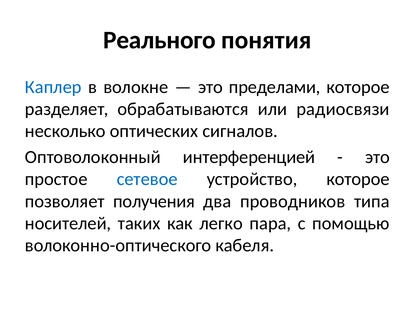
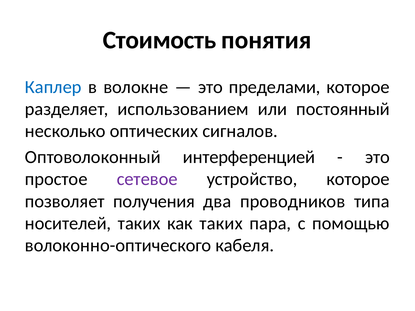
Реального: Реального -> Стоимость
обрабатываются: обрабатываются -> использованием
радиосвязи: радиосвязи -> постоянный
сетевое colour: blue -> purple
как легко: легко -> таких
